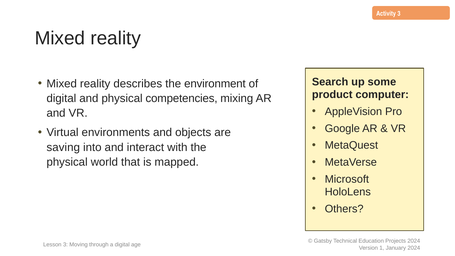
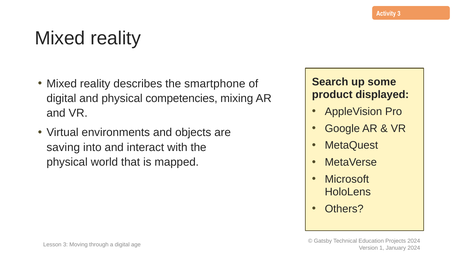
environment: environment -> smartphone
computer: computer -> displayed
